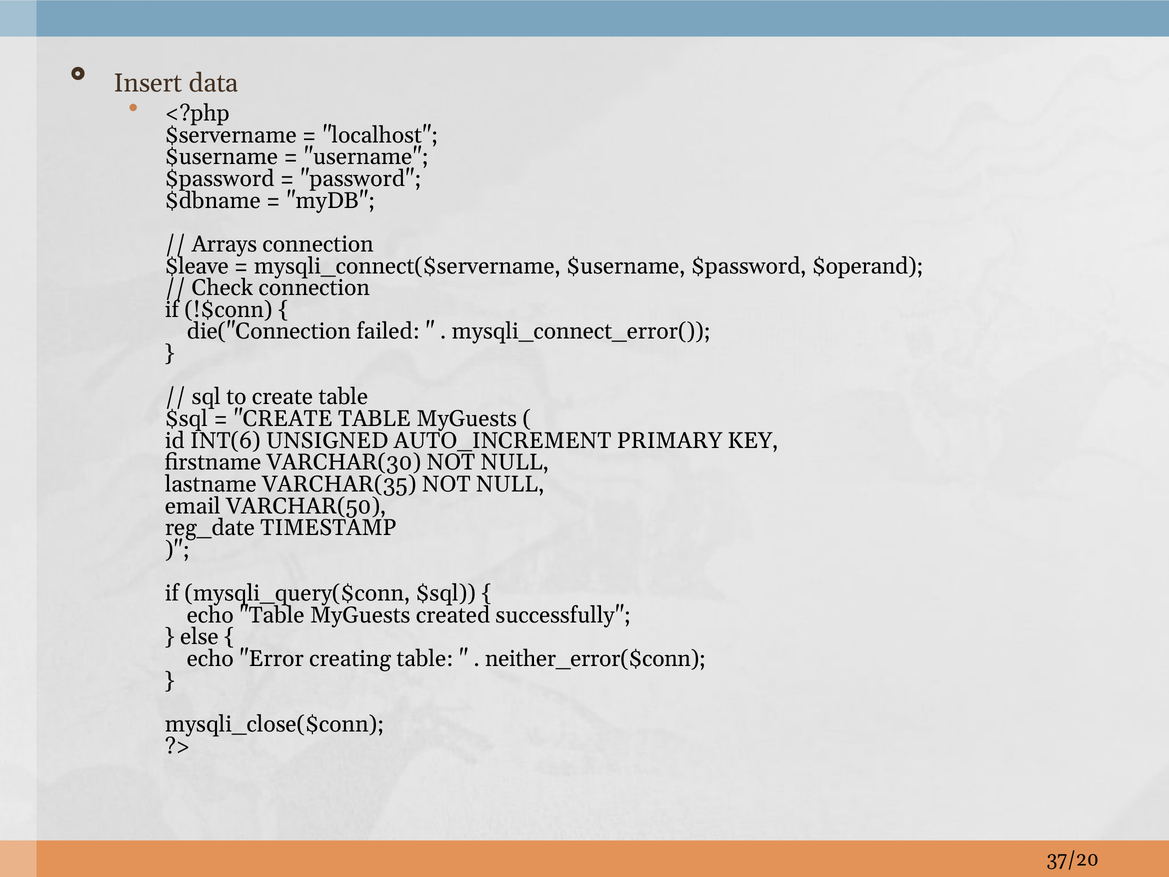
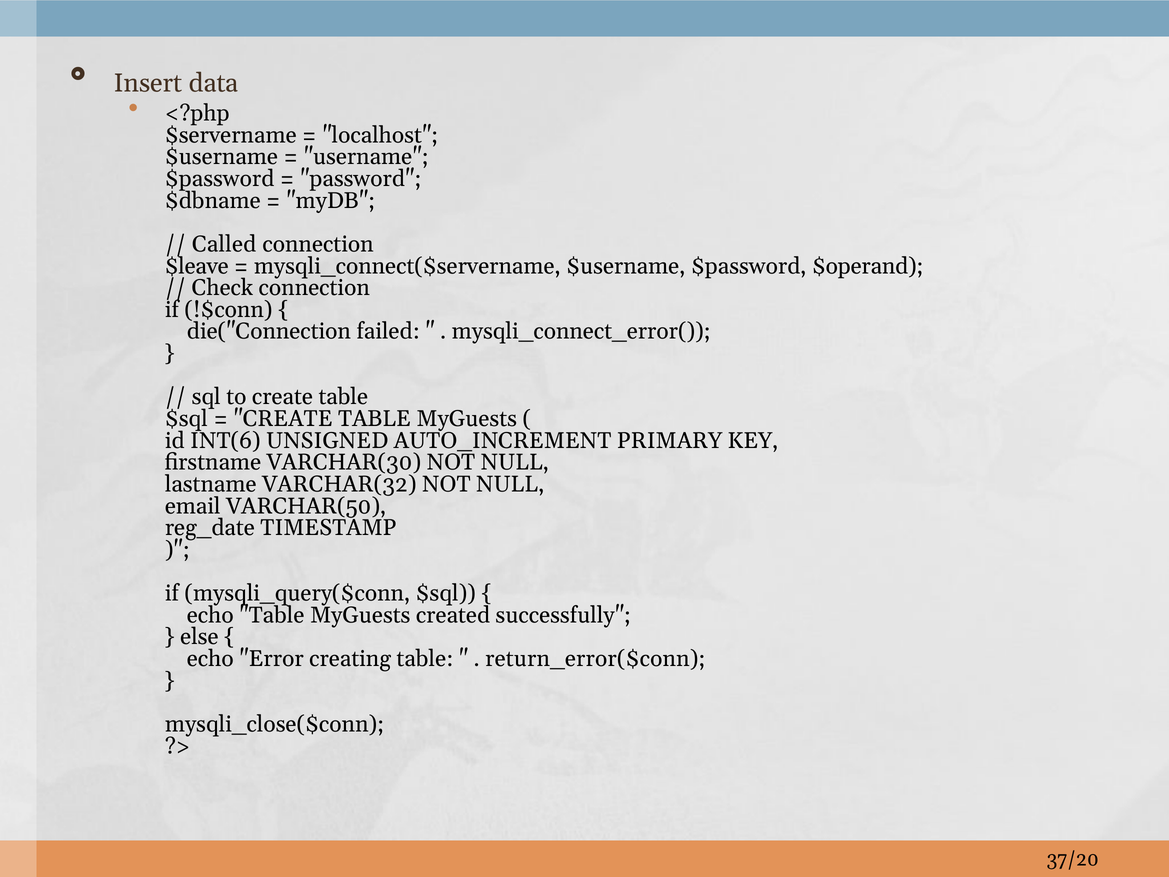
Arrays: Arrays -> Called
VARCHAR(35: VARCHAR(35 -> VARCHAR(32
neither_error($conn: neither_error($conn -> return_error($conn
